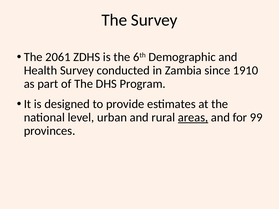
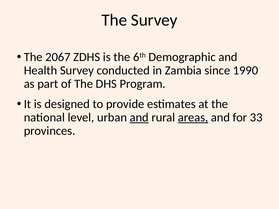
2061: 2061 -> 2067
1910: 1910 -> 1990
and at (139, 118) underline: none -> present
99: 99 -> 33
